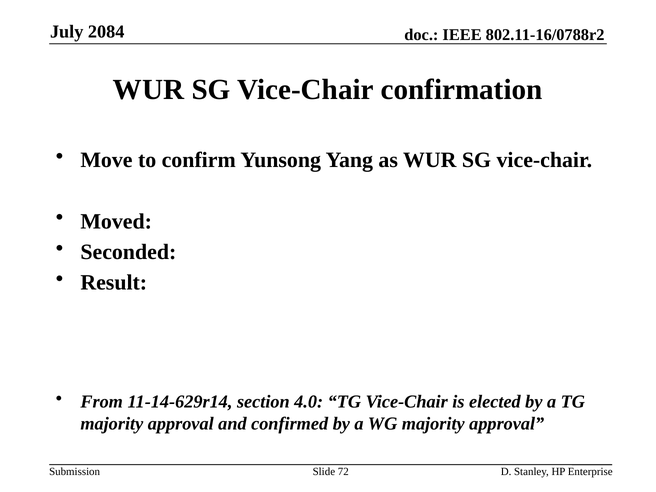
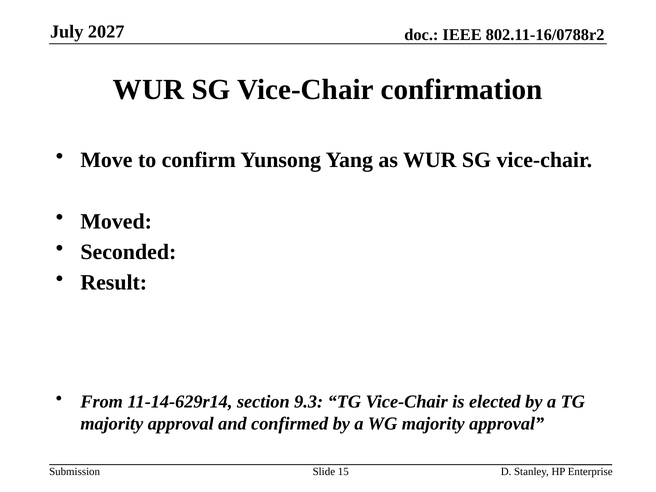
2084: 2084 -> 2027
4.0: 4.0 -> 9.3
72: 72 -> 15
